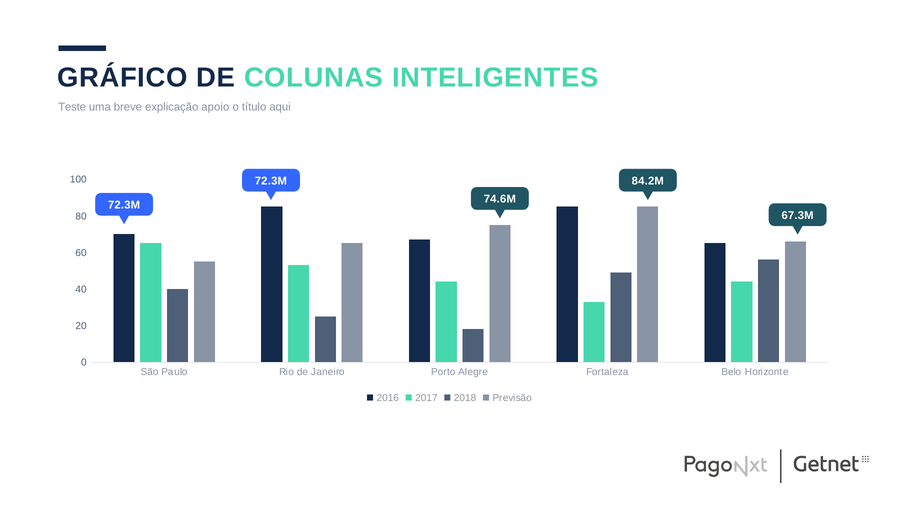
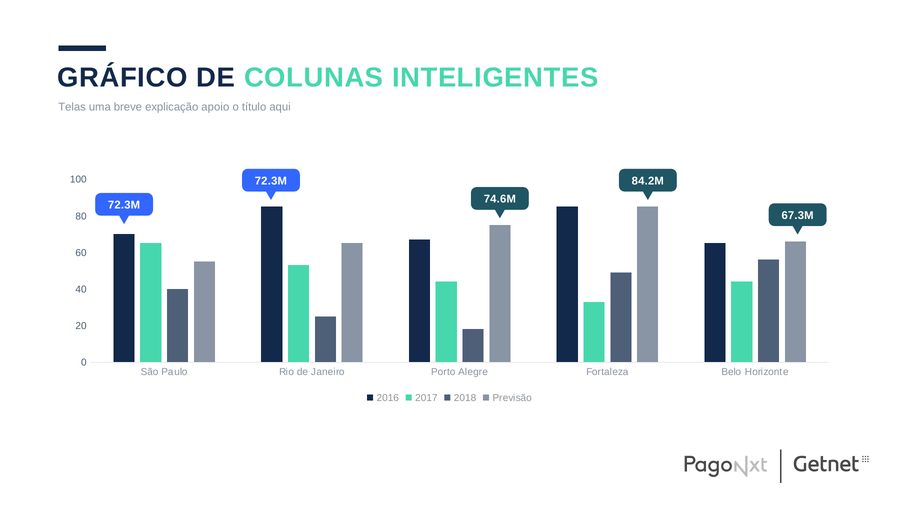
Teste: Teste -> Telas
